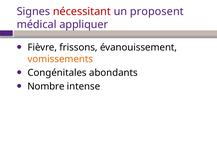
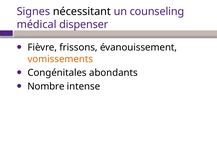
nécessitant colour: red -> black
proposent: proposent -> counseling
appliquer: appliquer -> dispenser
